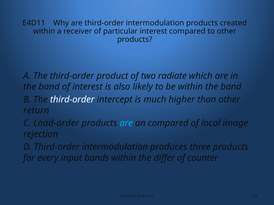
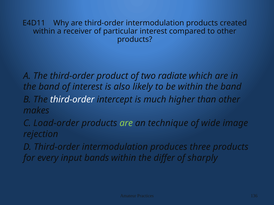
return: return -> makes
are at (126, 123) colour: light blue -> light green
an compared: compared -> technique
local: local -> wide
counter: counter -> sharply
